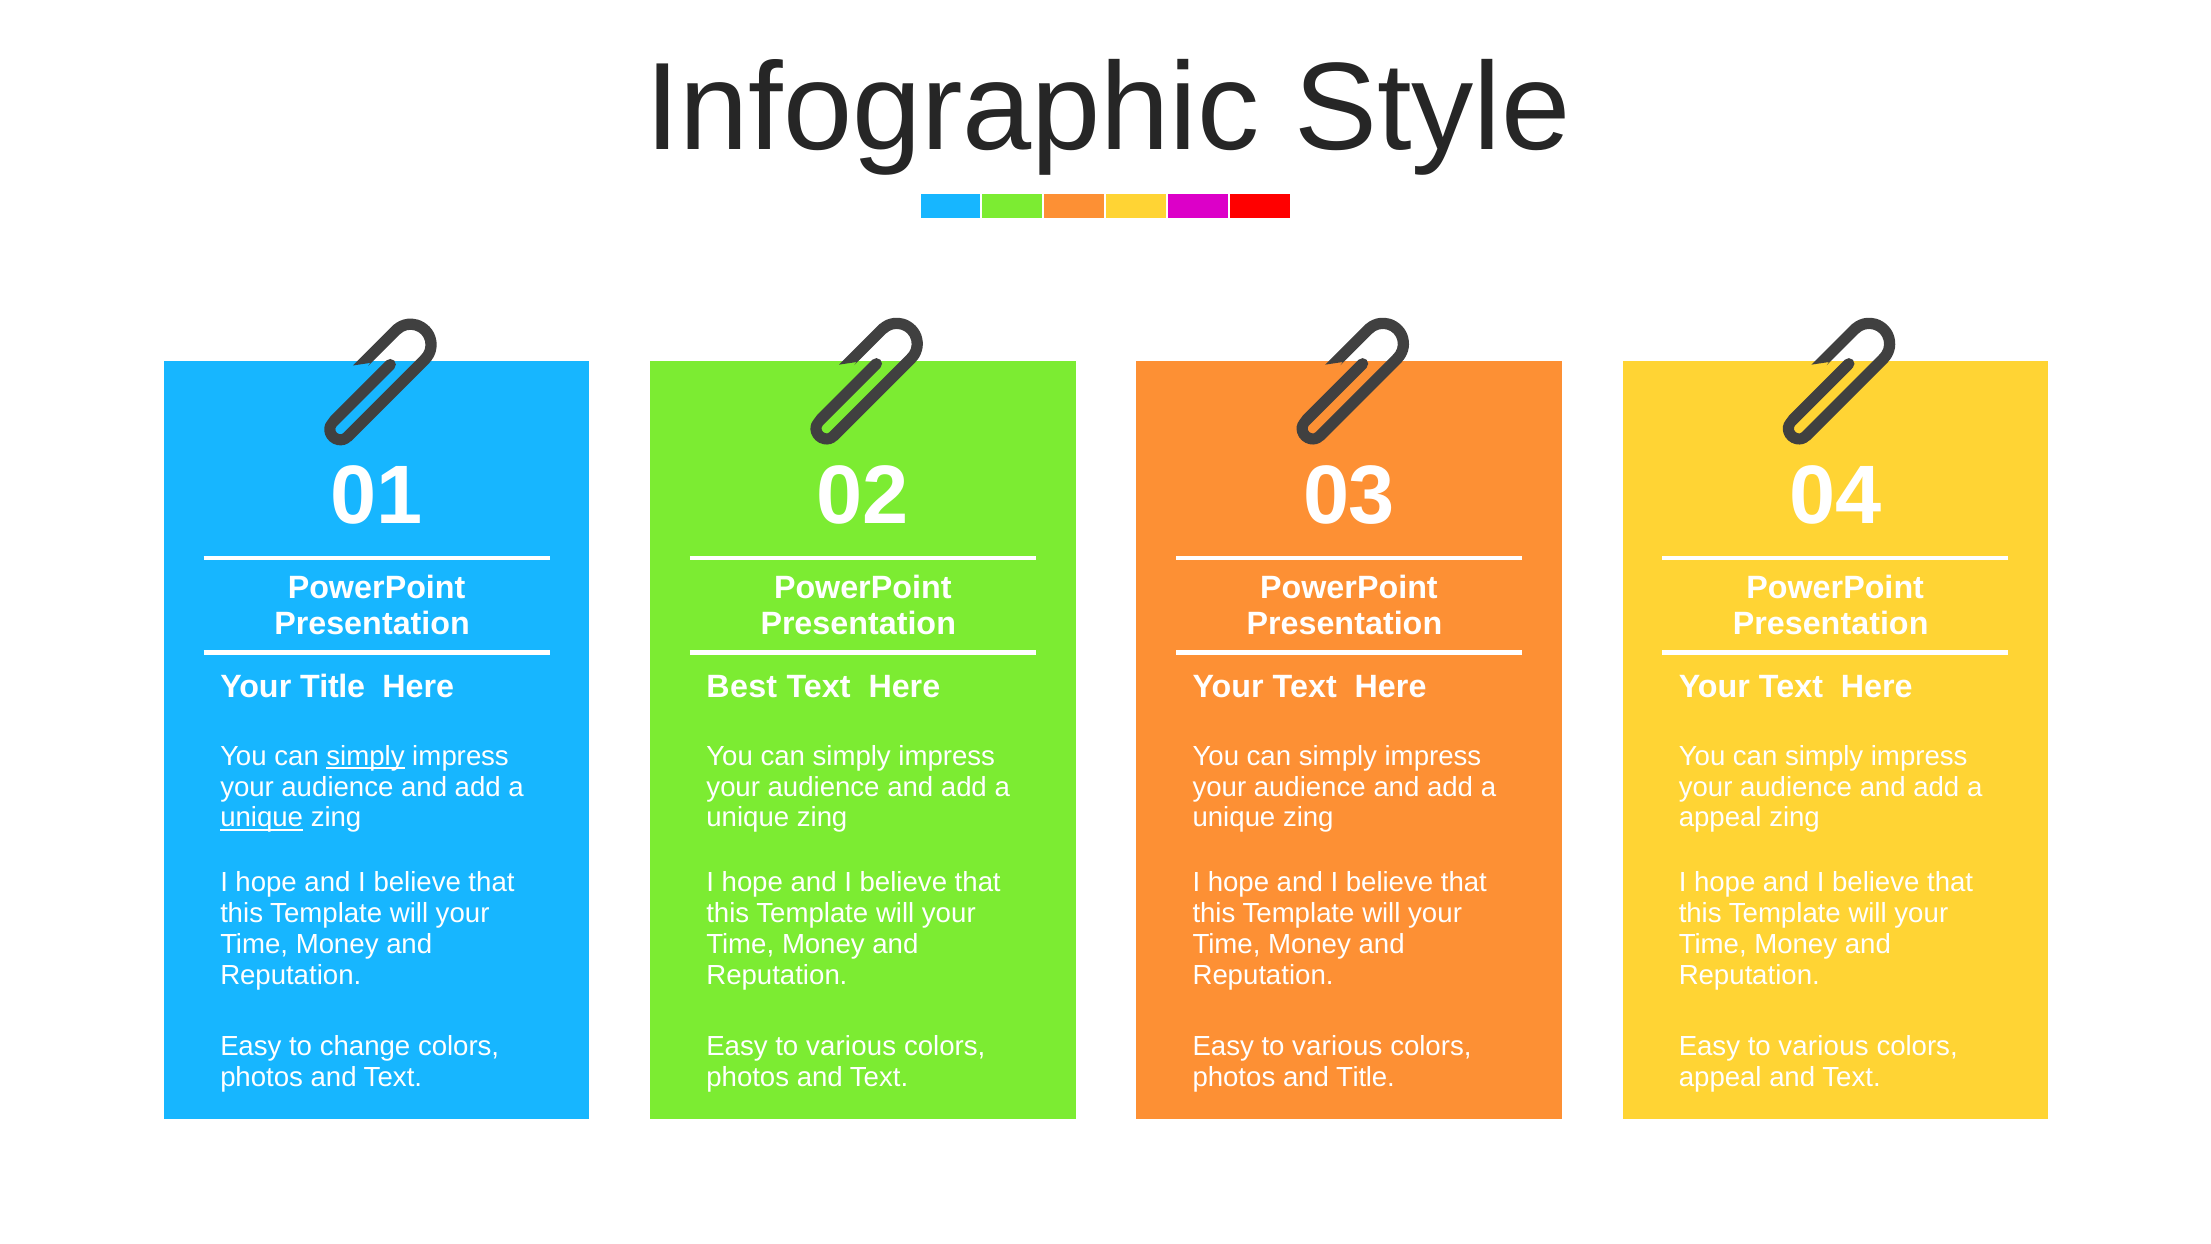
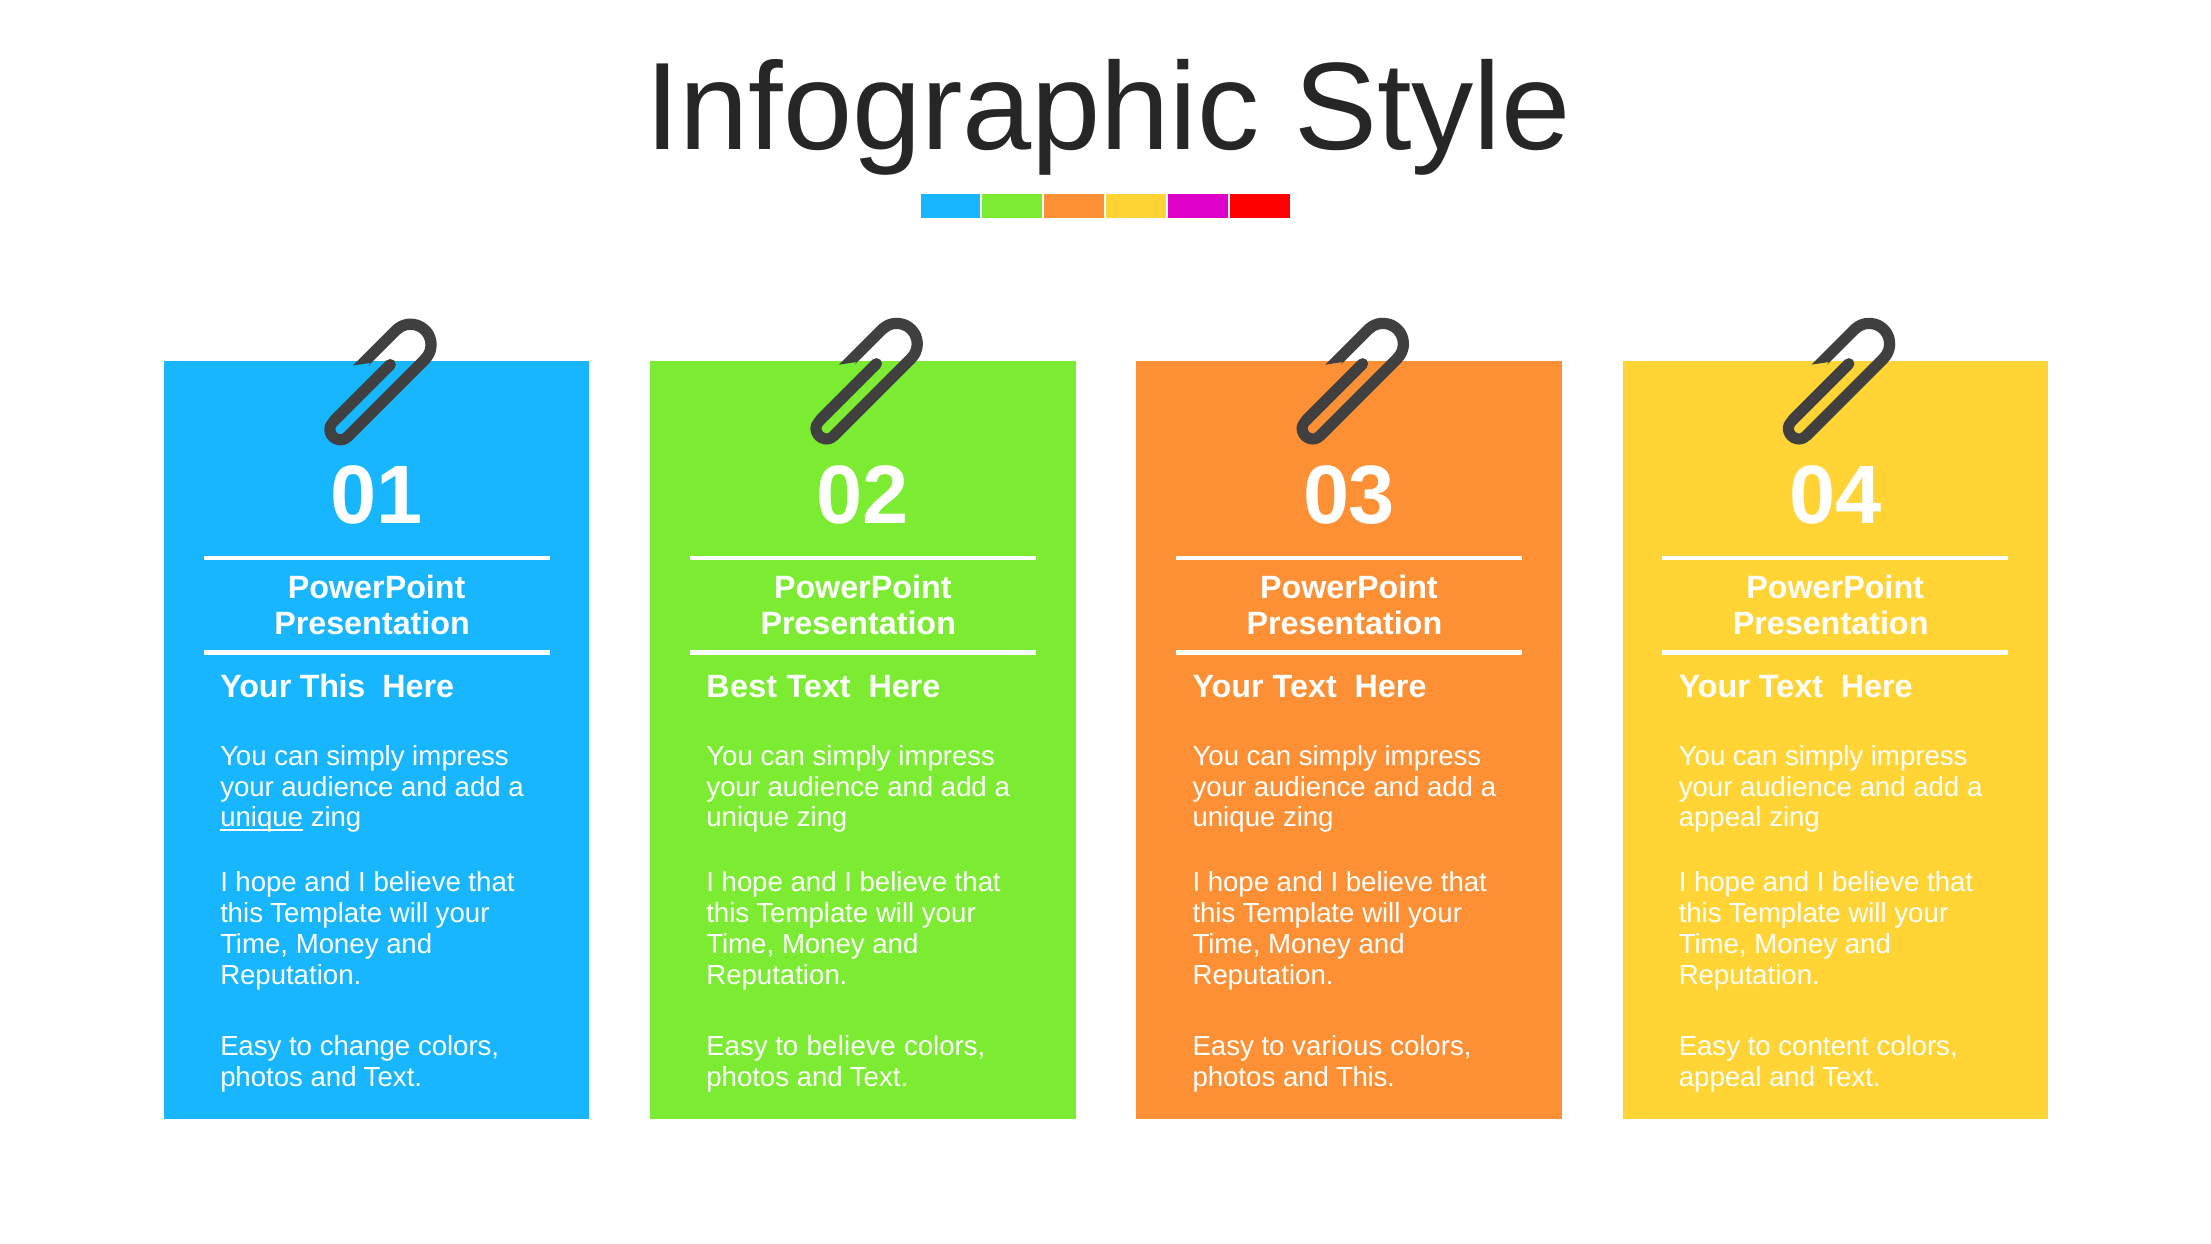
Your Title: Title -> This
simply at (366, 756) underline: present -> none
various at (851, 1047): various -> believe
various at (1824, 1047): various -> content
and Title: Title -> This
